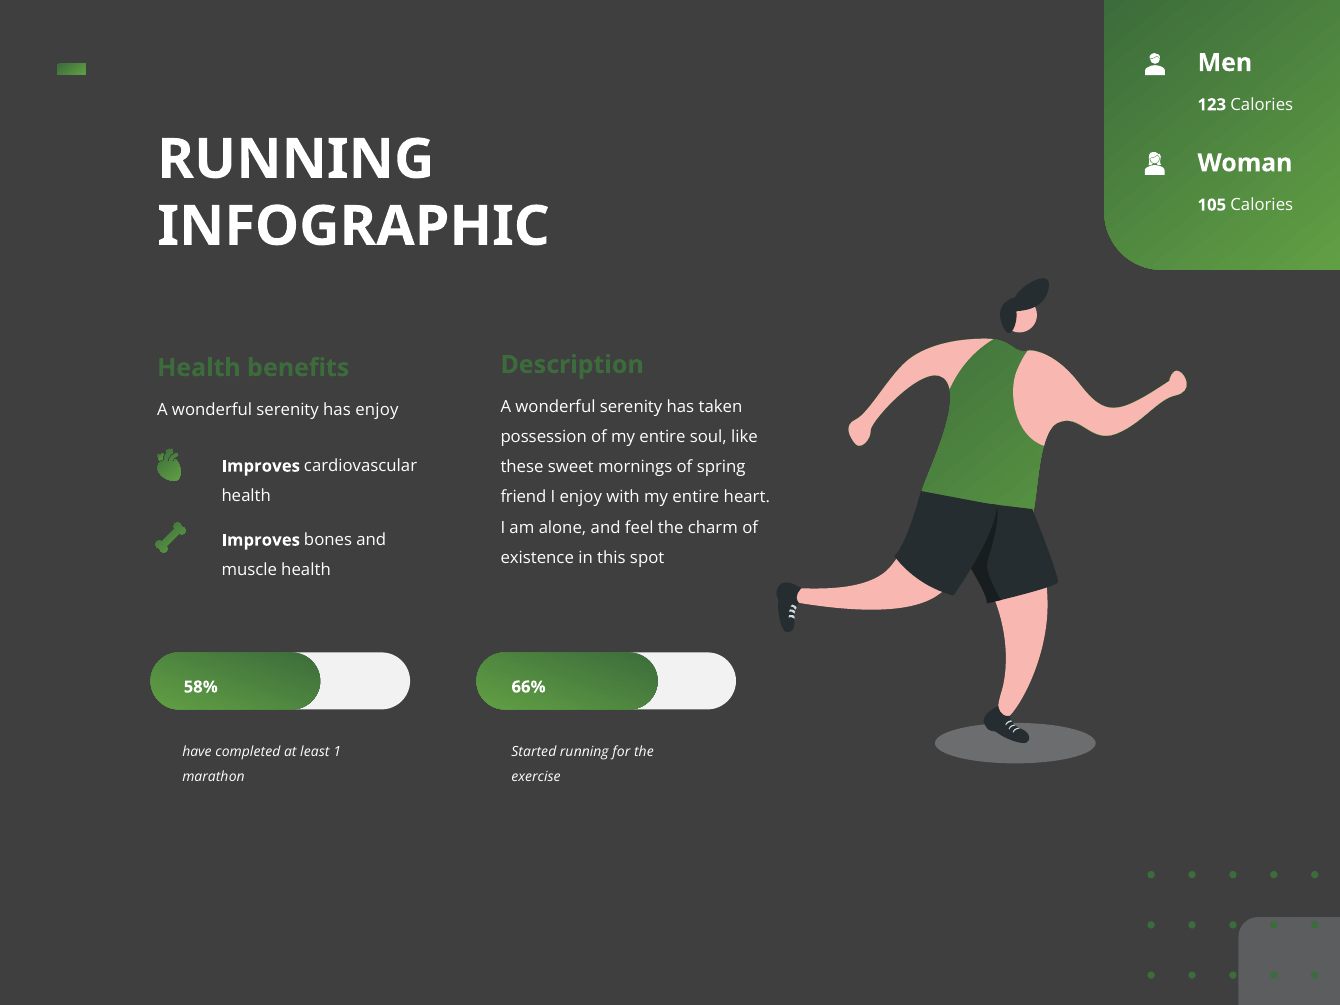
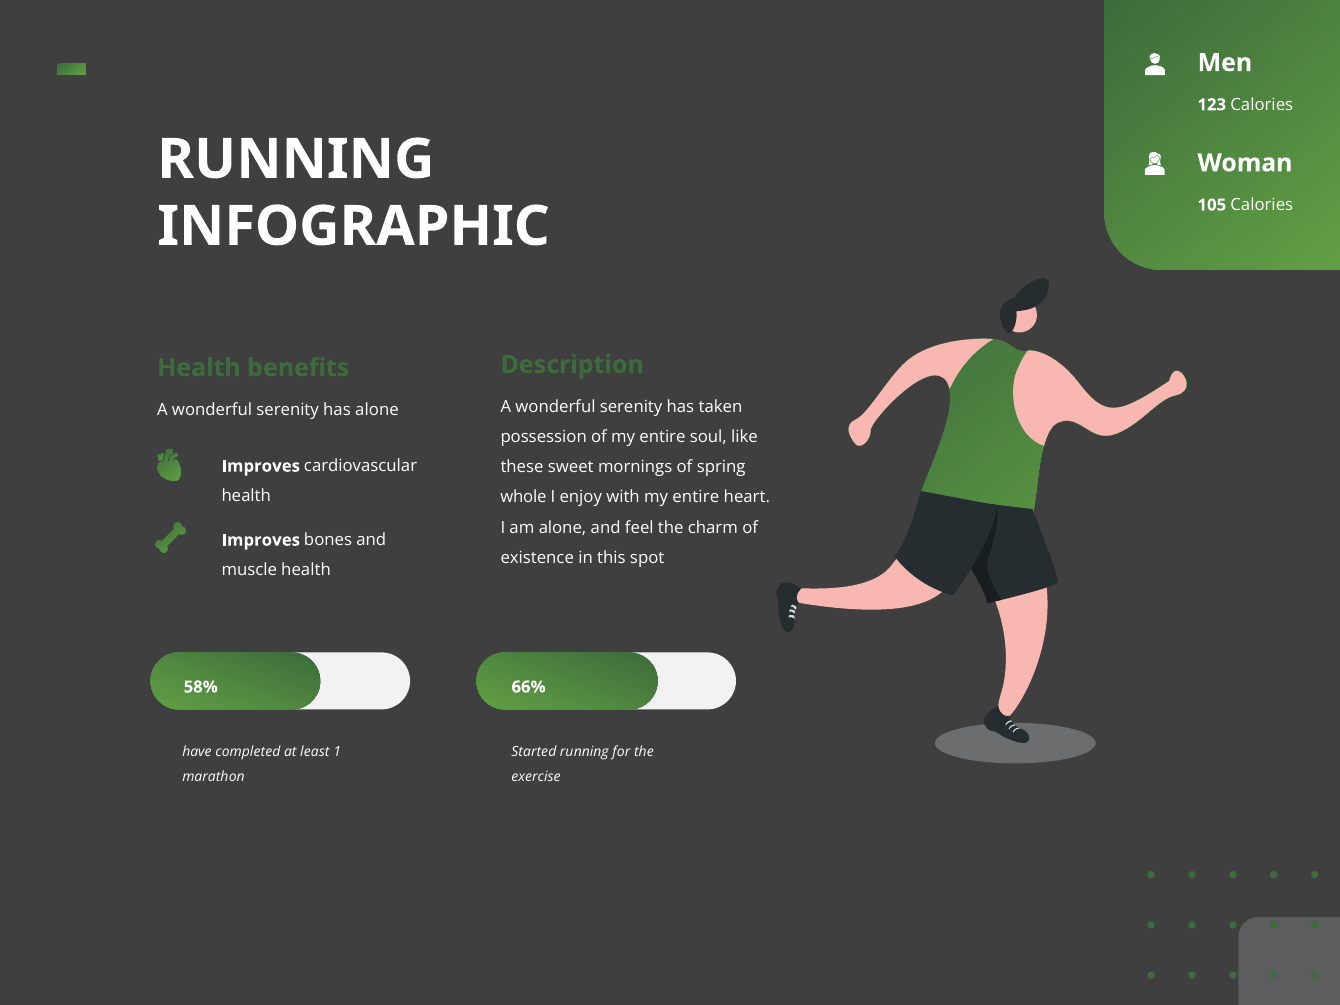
has enjoy: enjoy -> alone
friend: friend -> whole
